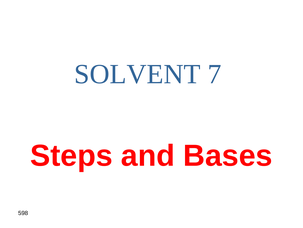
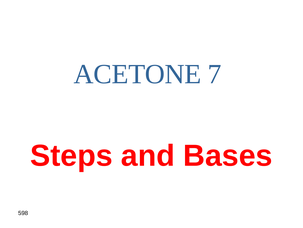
SOLVENT: SOLVENT -> ACETONE
